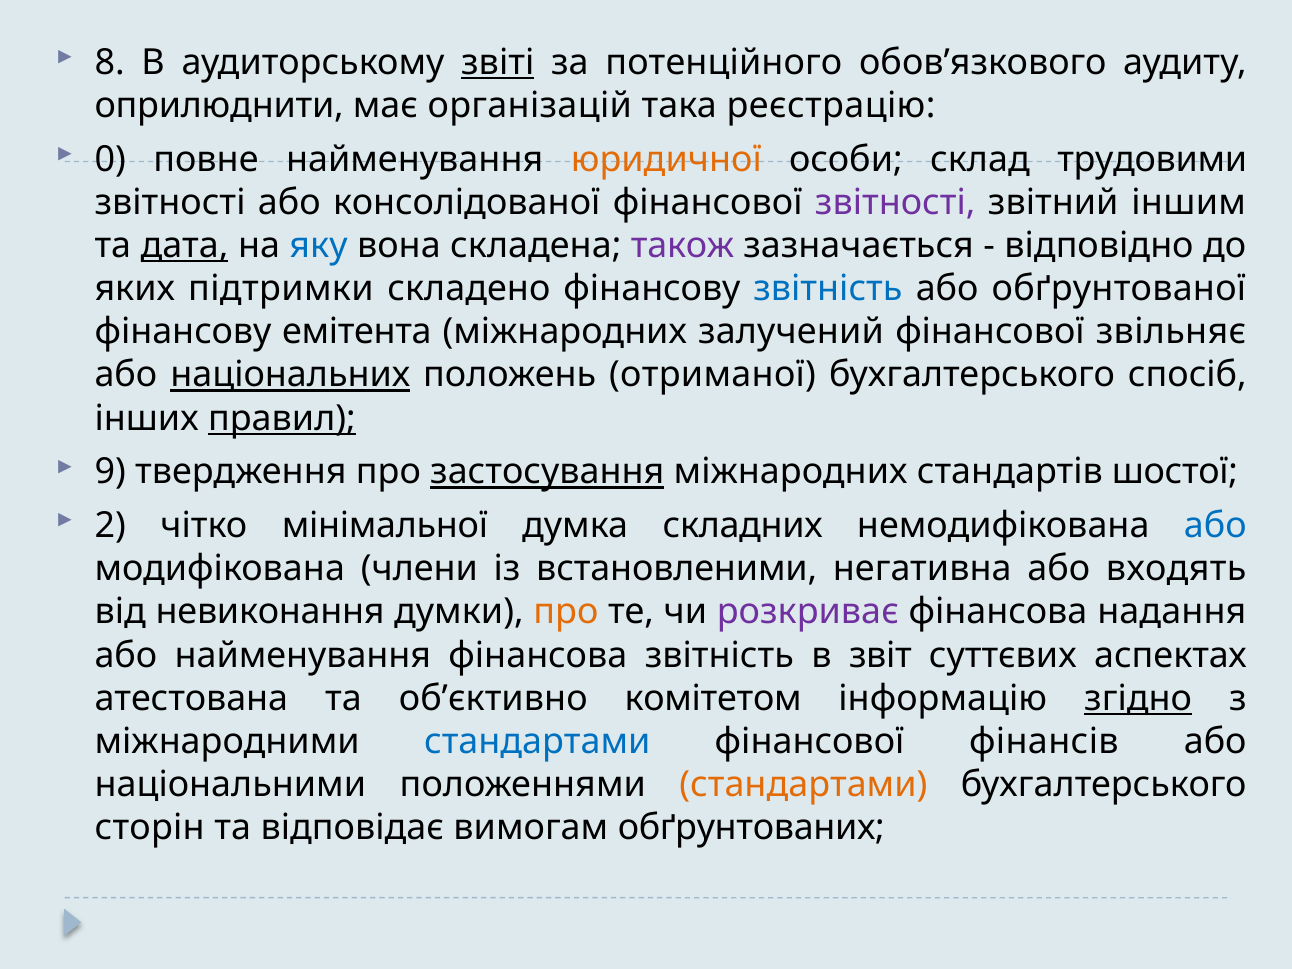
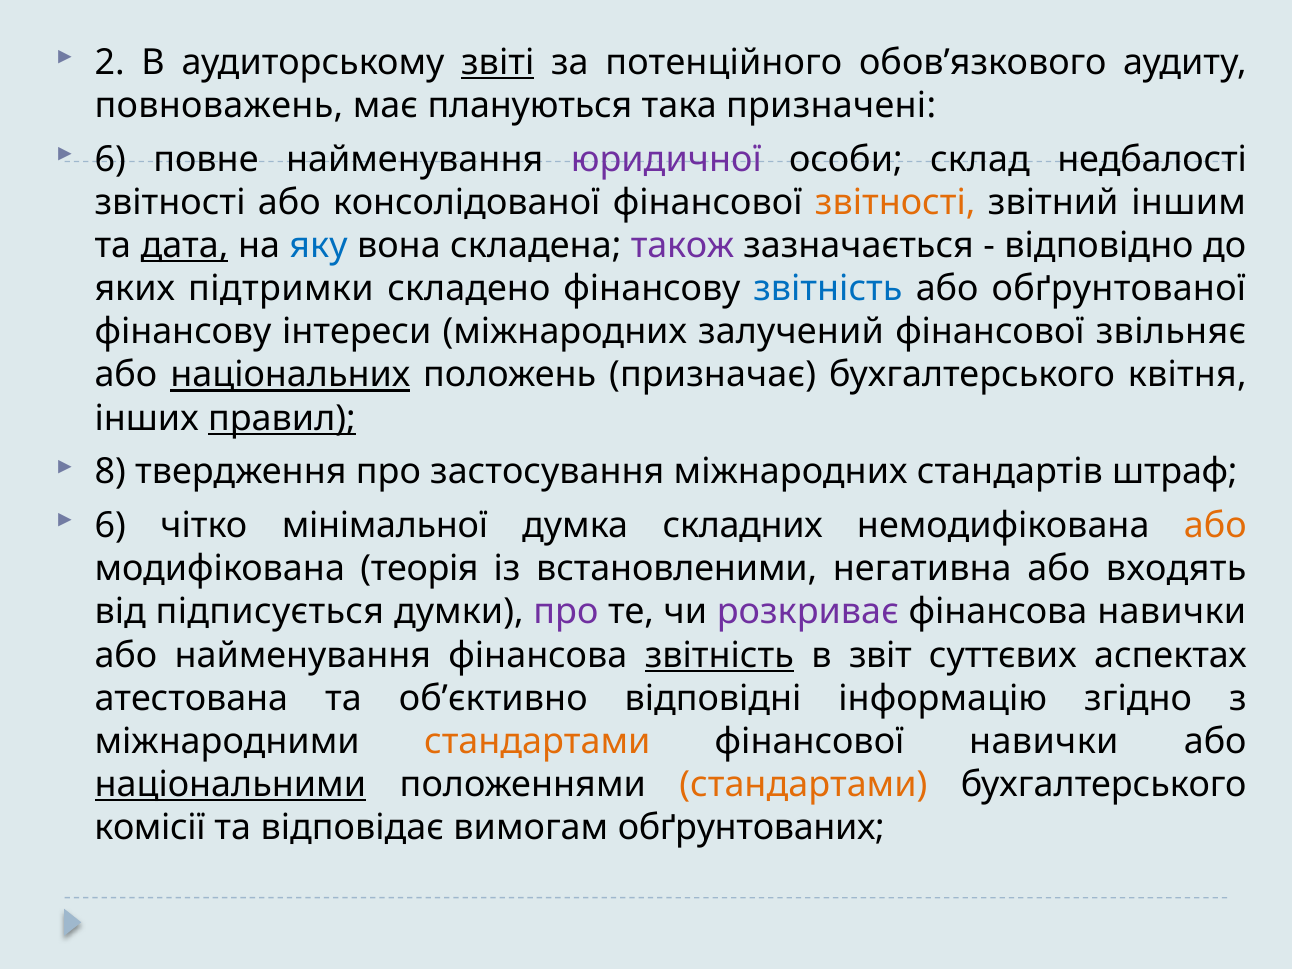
8: 8 -> 2
оприлюднити: оприлюднити -> повноважень
організацій: організацій -> плануються
реєстрацію: реєстрацію -> призначені
0 at (110, 160): 0 -> 6
юридичної colour: orange -> purple
трудовими: трудовими -> недбалості
звітності at (895, 203) colour: purple -> orange
емітента: емітента -> інтереси
отриманої: отриманої -> призначає
спосіб: спосіб -> квітня
9: 9 -> 8
застосування underline: present -> none
шостої: шостої -> штраф
2 at (110, 526): 2 -> 6
або at (1215, 526) colour: blue -> orange
члени: члени -> теорія
невиконання: невиконання -> підписується
про at (566, 612) colour: orange -> purple
фінансова надання: надання -> навички
звітність at (719, 655) underline: none -> present
комітетом: комітетом -> відповідні
згідно underline: present -> none
стандартами at (537, 741) colour: blue -> orange
фінансової фінансів: фінансів -> навички
національними underline: none -> present
сторін: сторін -> комісії
